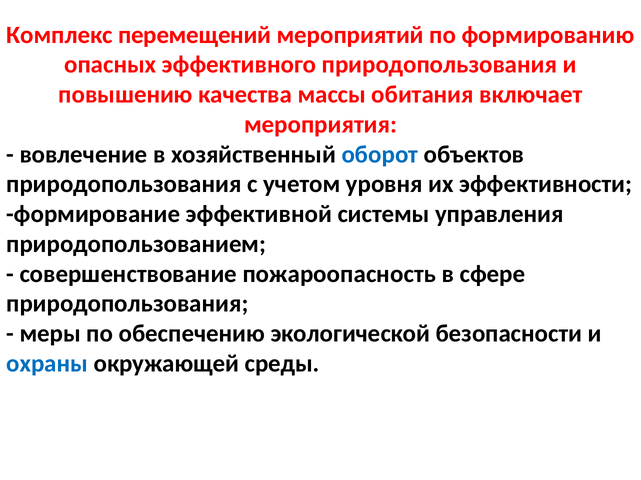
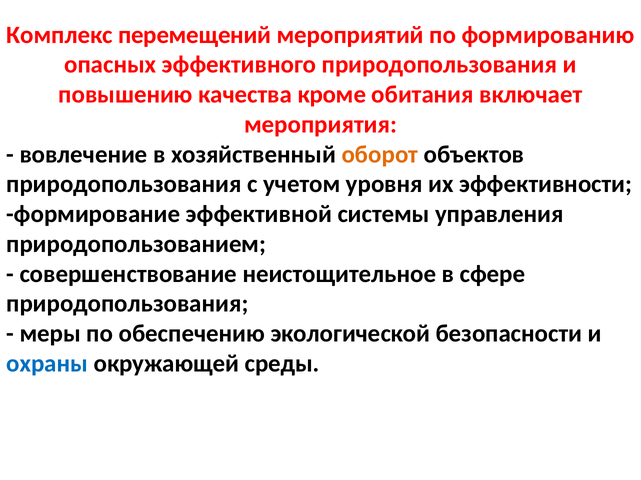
массы: массы -> кроме
оборот colour: blue -> orange
пожароопасность: пожароопасность -> неистощительное
